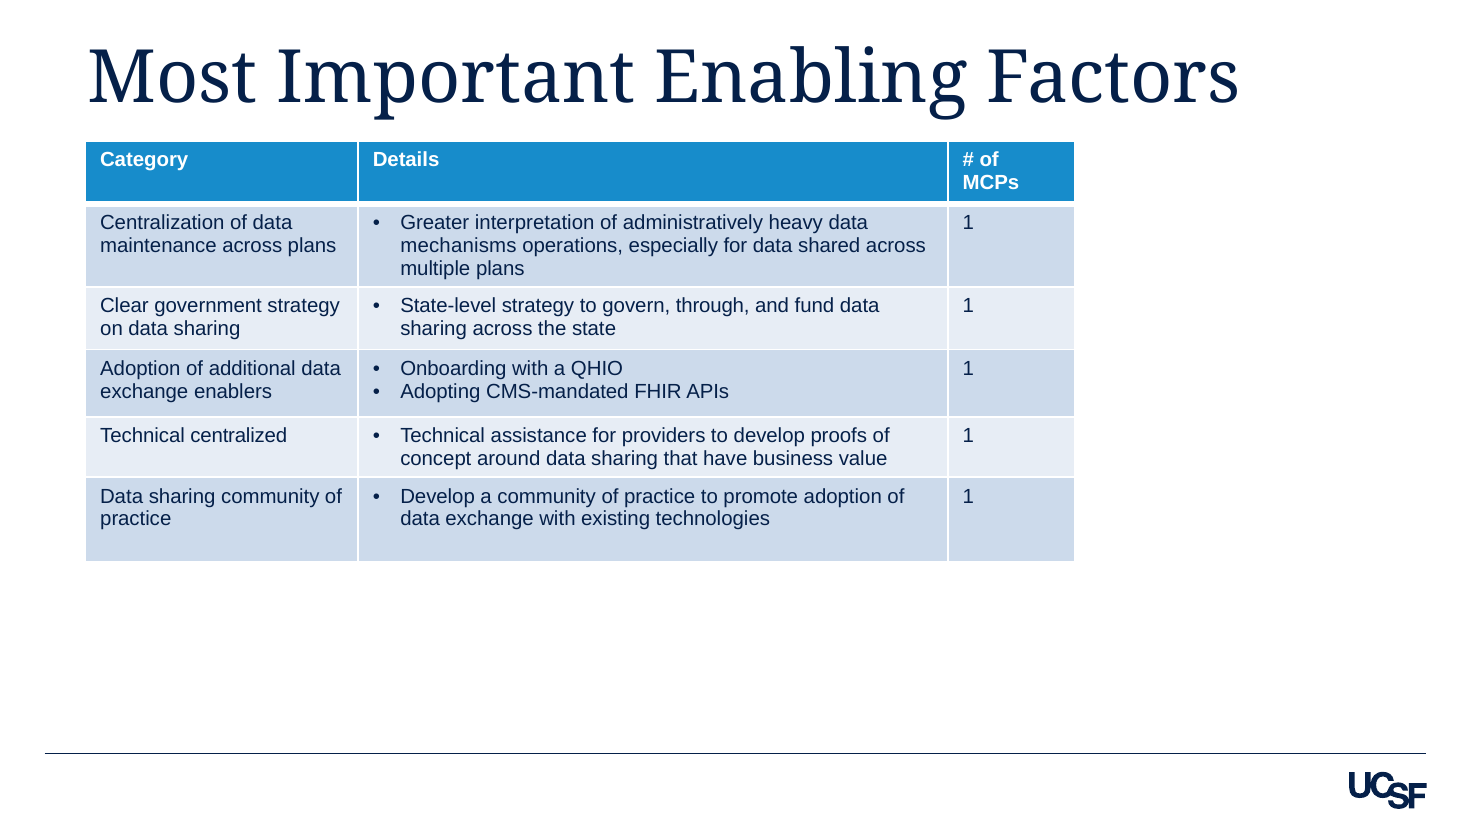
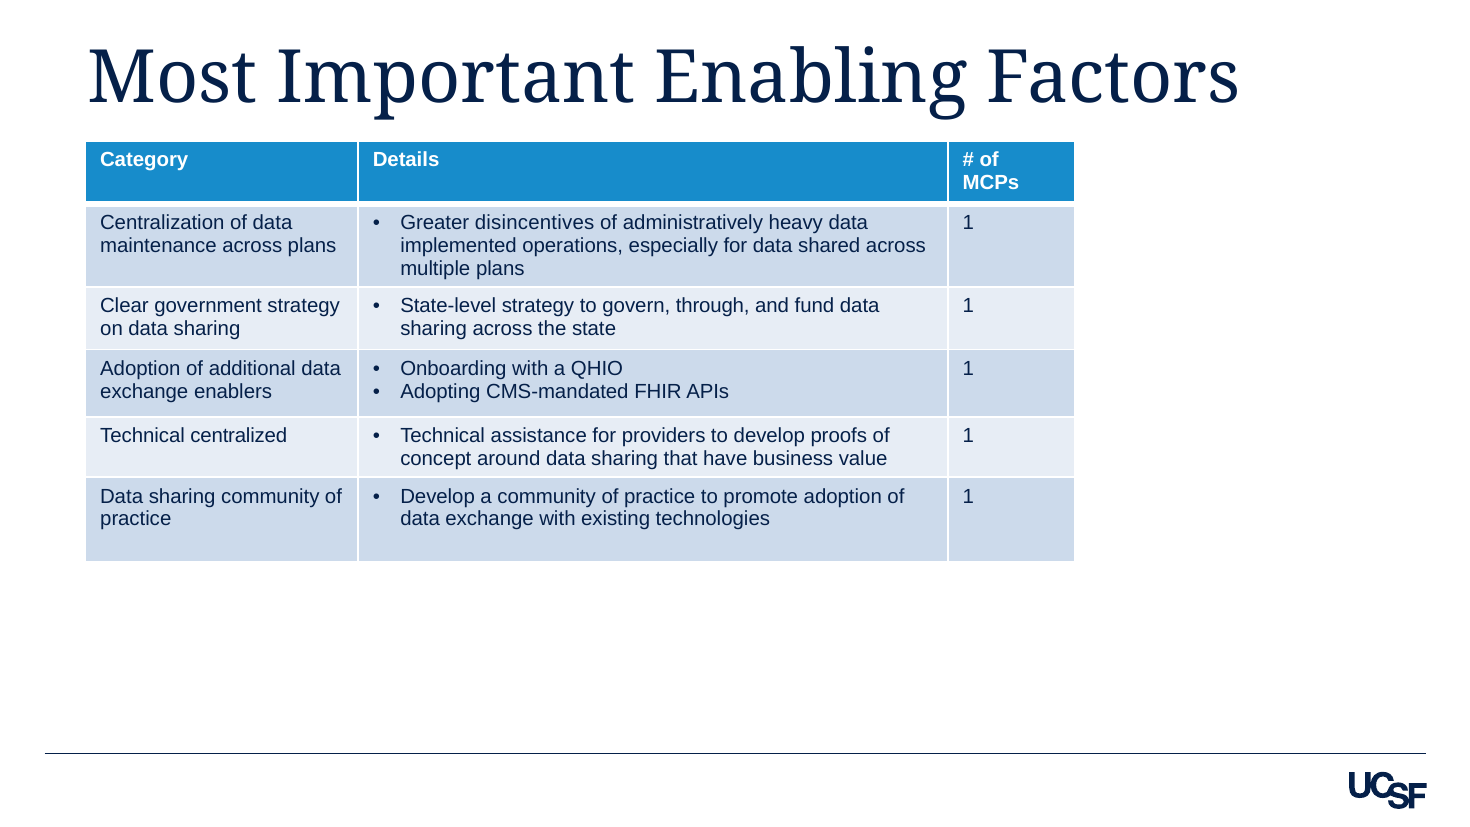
interpretation: interpretation -> disincentives
mechanisms: mechanisms -> implemented
